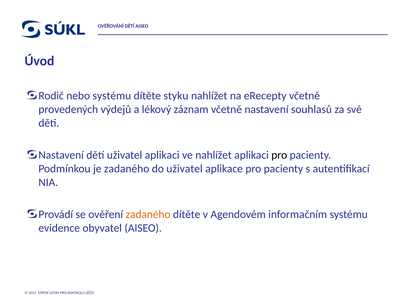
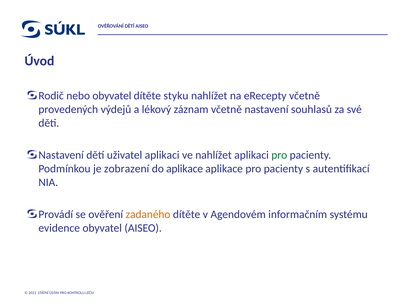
nebo systému: systému -> obyvatel
pro at (279, 155) colour: black -> green
je zadaného: zadaného -> zobrazení
do uživatel: uživatel -> aplikace
